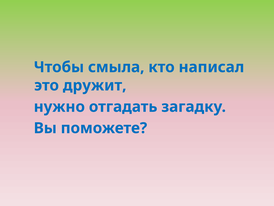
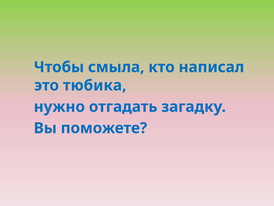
дружит: дружит -> тюбика
